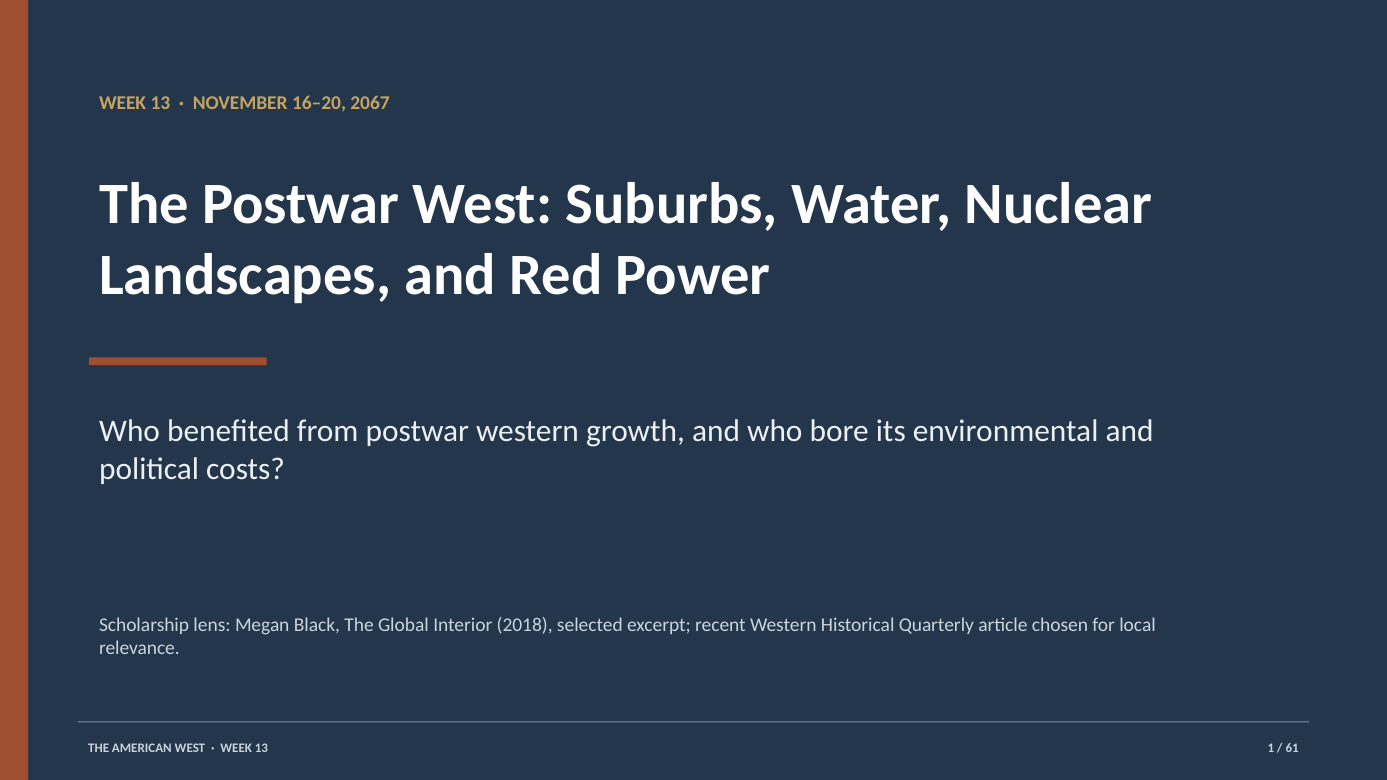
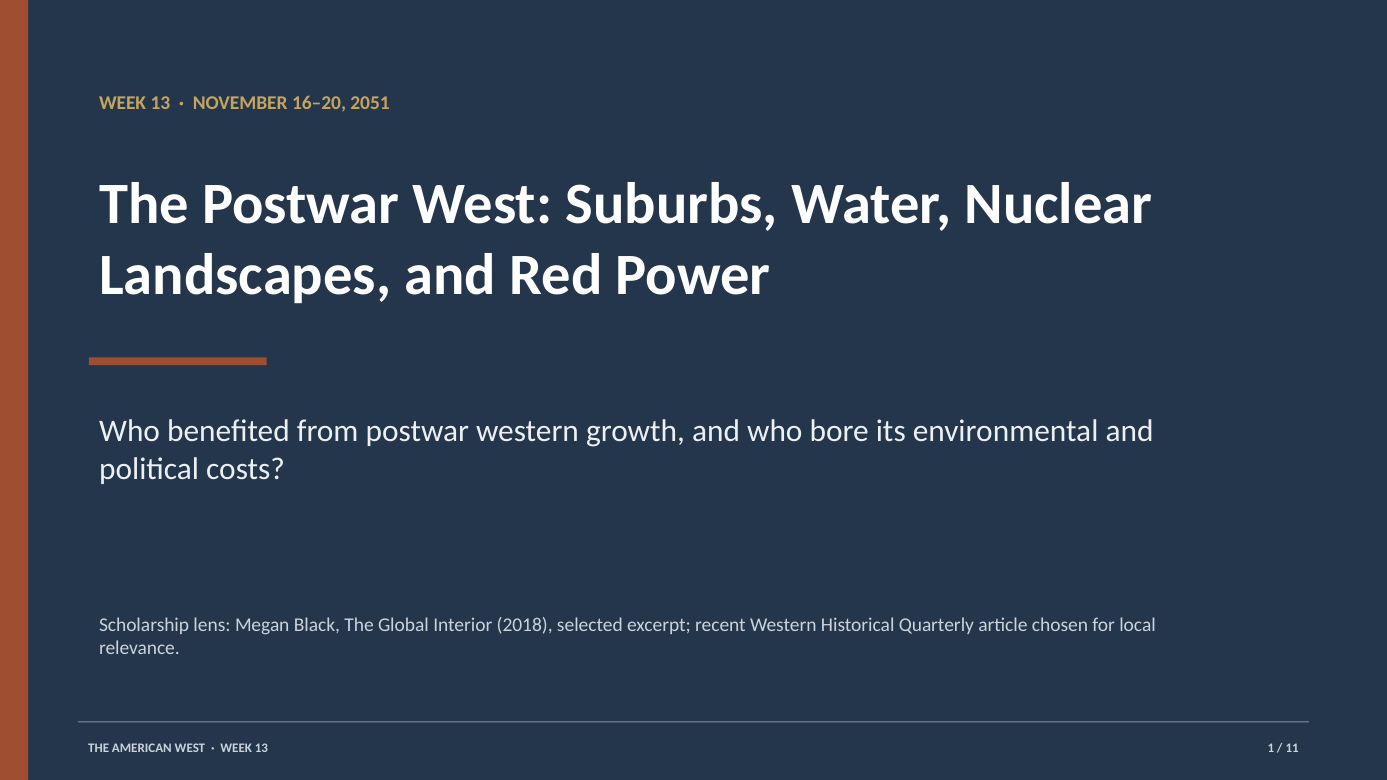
2067: 2067 -> 2051
61: 61 -> 11
